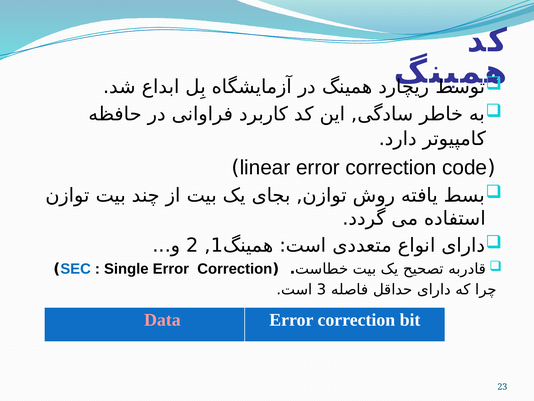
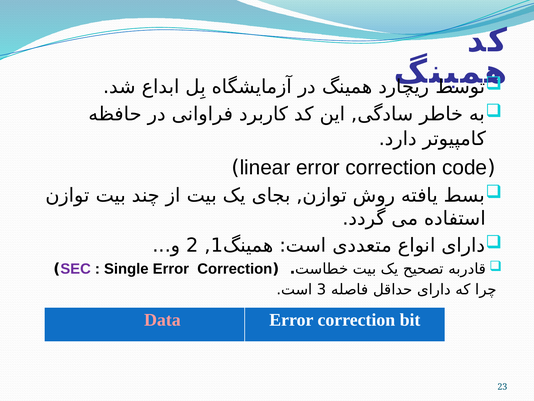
SEC colour: blue -> purple
